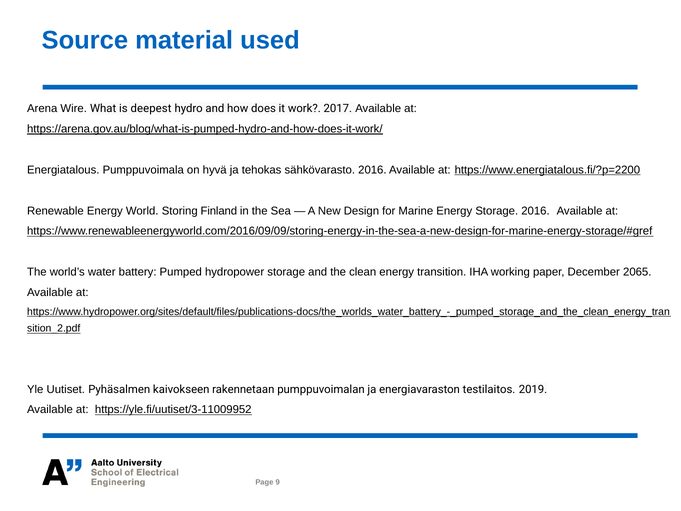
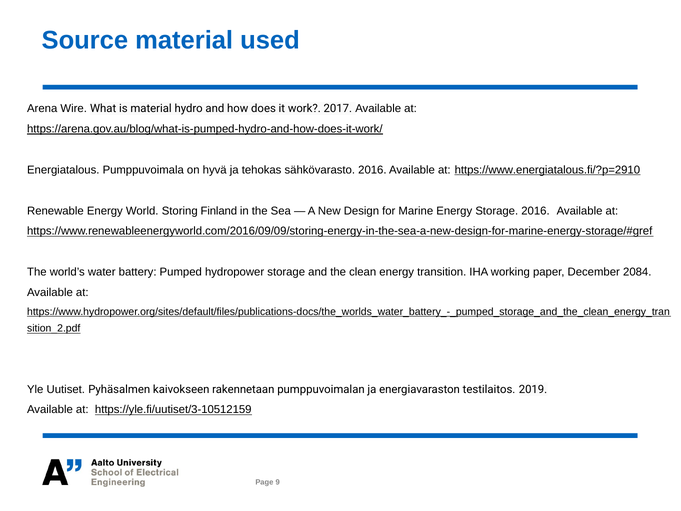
is deepest: deepest -> material
https://www.energiatalous.fi/?p=2200: https://www.energiatalous.fi/?p=2200 -> https://www.energiatalous.fi/?p=2910
2065: 2065 -> 2084
https://yle.fi/uutiset/3-11009952: https://yle.fi/uutiset/3-11009952 -> https://yle.fi/uutiset/3-10512159
